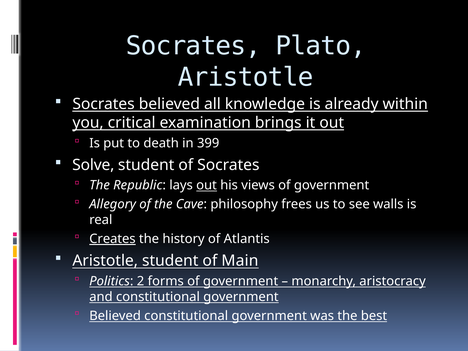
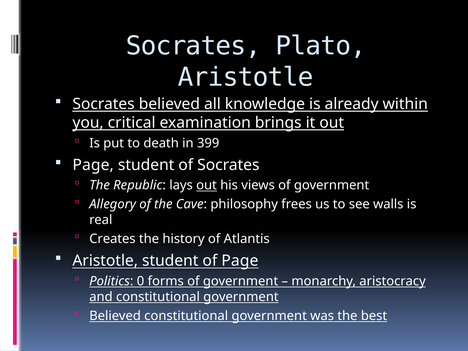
Solve at (93, 165): Solve -> Page
Creates underline: present -> none
of Main: Main -> Page
2: 2 -> 0
